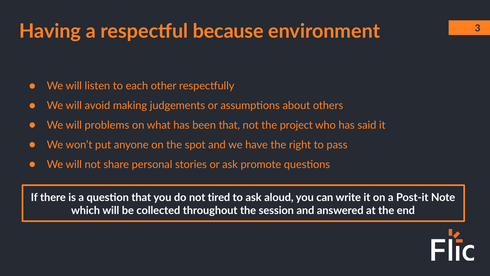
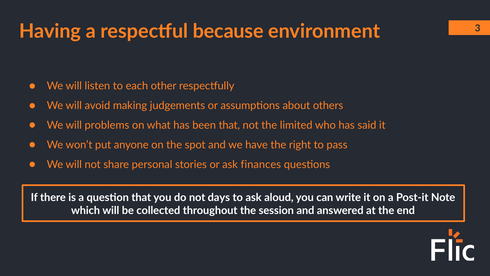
project: project -> limited
promote: promote -> finances
tired: tired -> days
